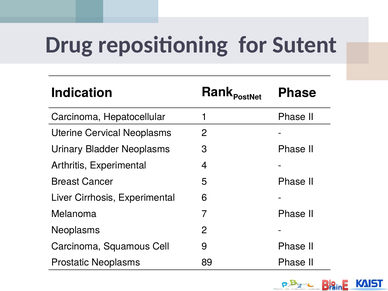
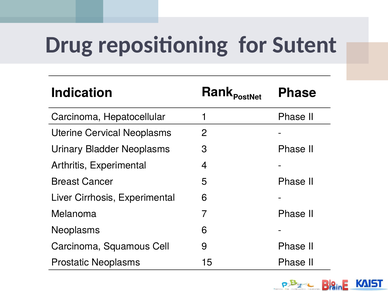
2 at (204, 230): 2 -> 6
89: 89 -> 15
